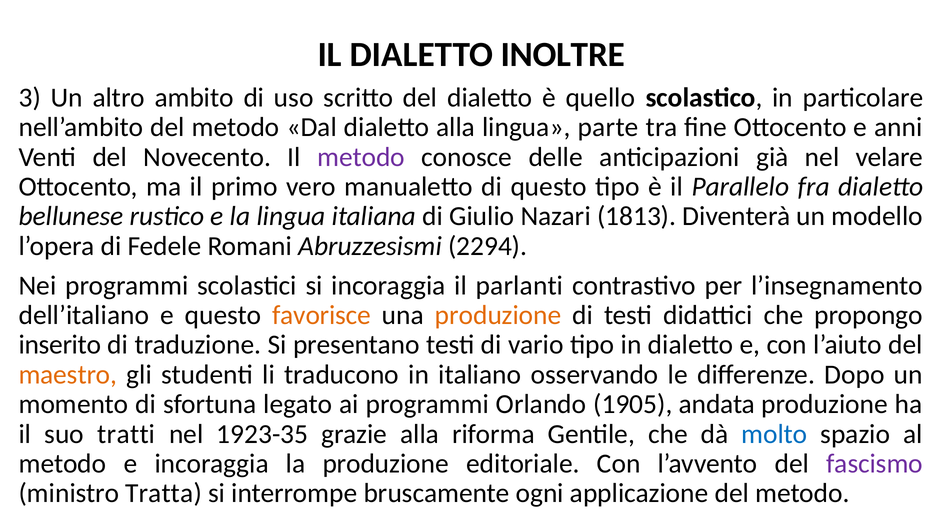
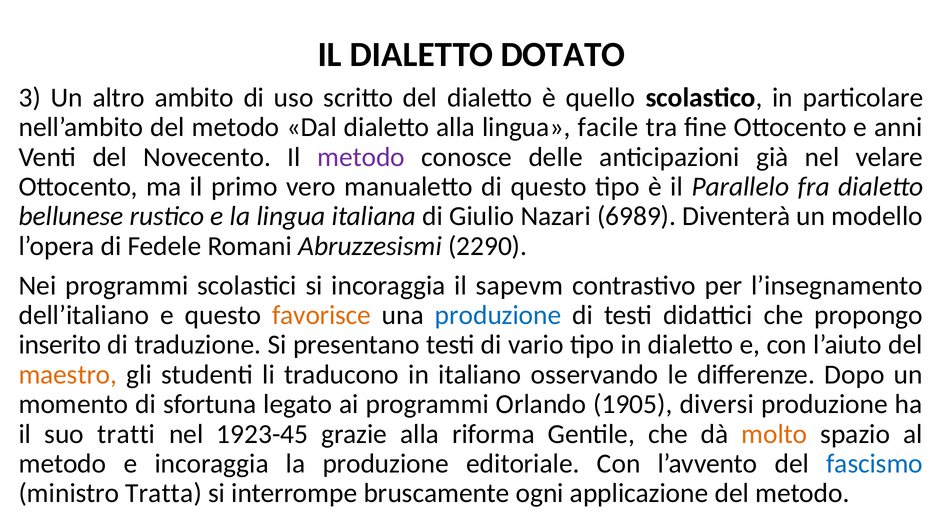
INOLTRE: INOLTRE -> DOTATO
parte: parte -> facile
1813: 1813 -> 6989
2294: 2294 -> 2290
parlanti: parlanti -> sapevm
produzione at (498, 315) colour: orange -> blue
andata: andata -> diversi
1923-35: 1923-35 -> 1923-45
molto colour: blue -> orange
fascismo colour: purple -> blue
